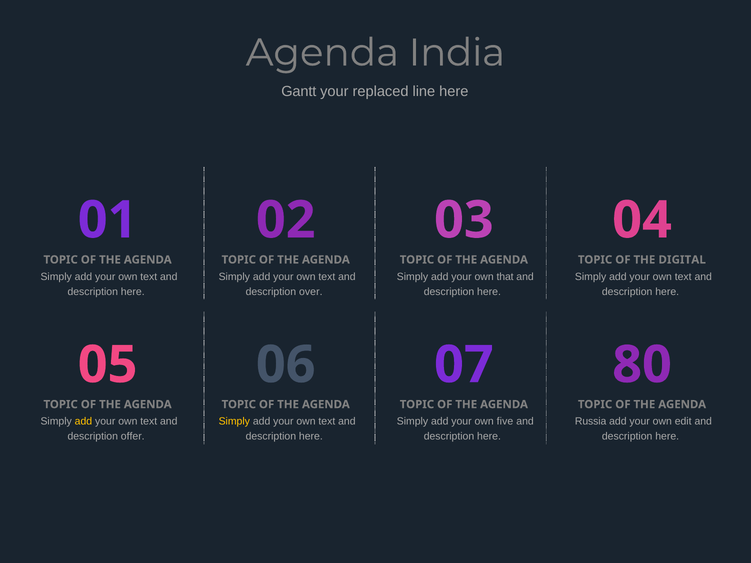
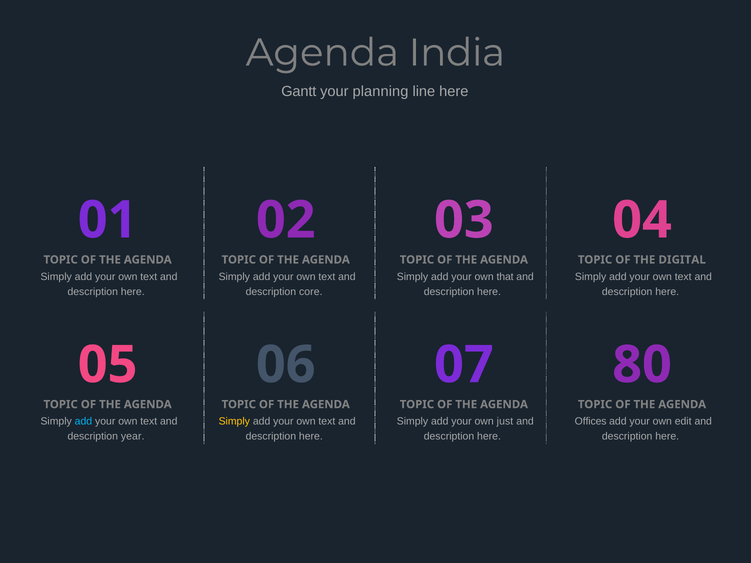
replaced: replaced -> planning
over: over -> core
add at (83, 421) colour: yellow -> light blue
five: five -> just
Russia: Russia -> Offices
offer: offer -> year
